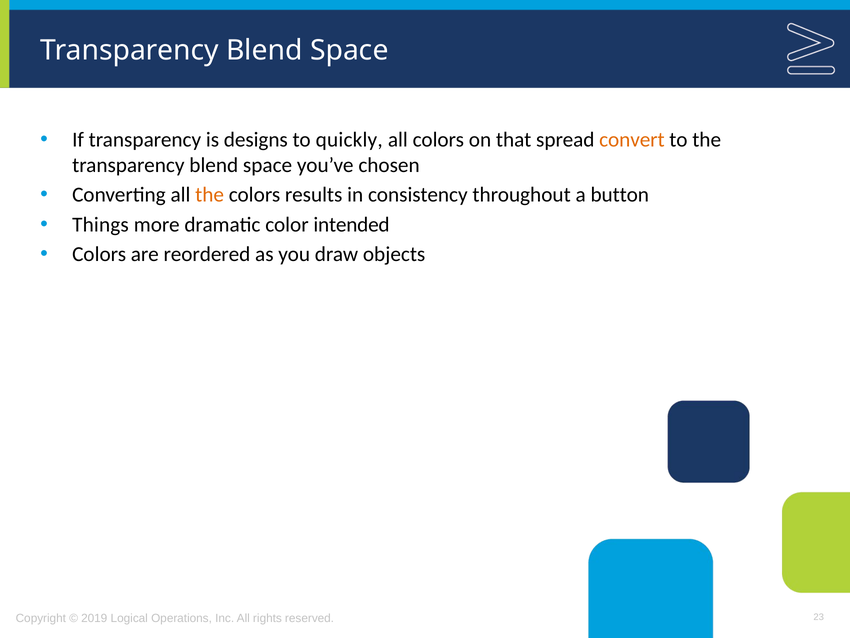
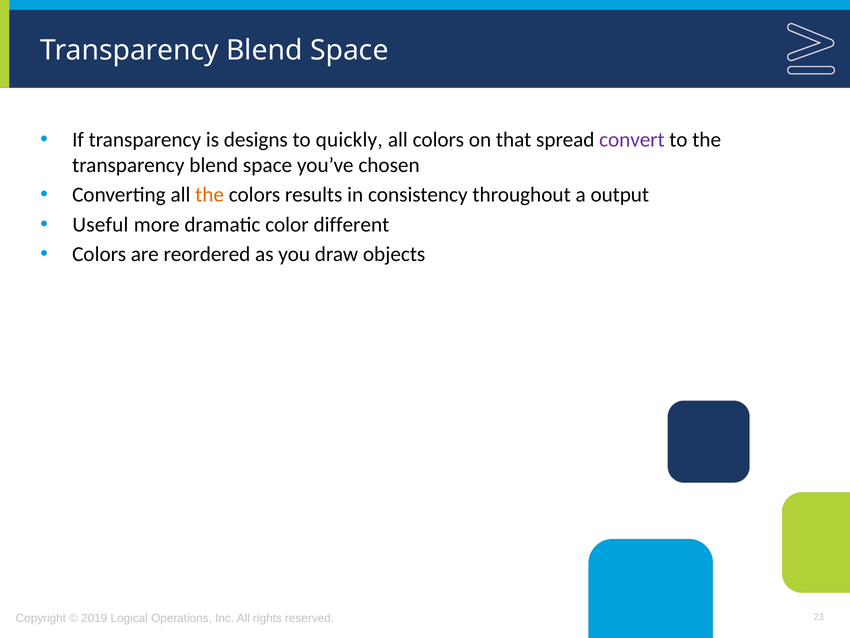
convert colour: orange -> purple
button: button -> output
Things: Things -> Useful
intended: intended -> different
